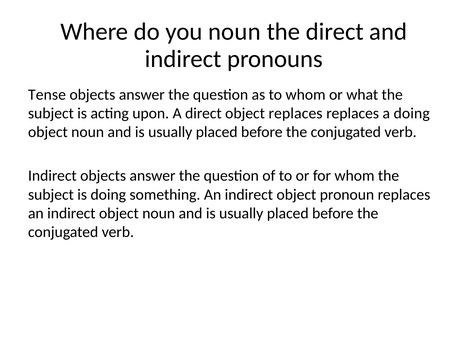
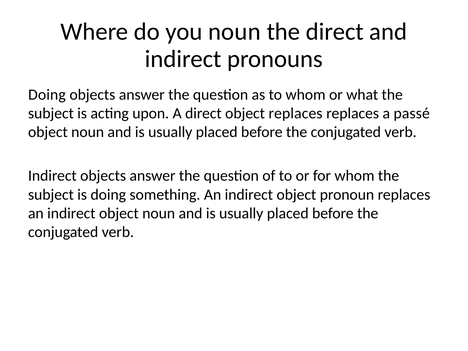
Tense at (47, 95): Tense -> Doing
a doing: doing -> passé
